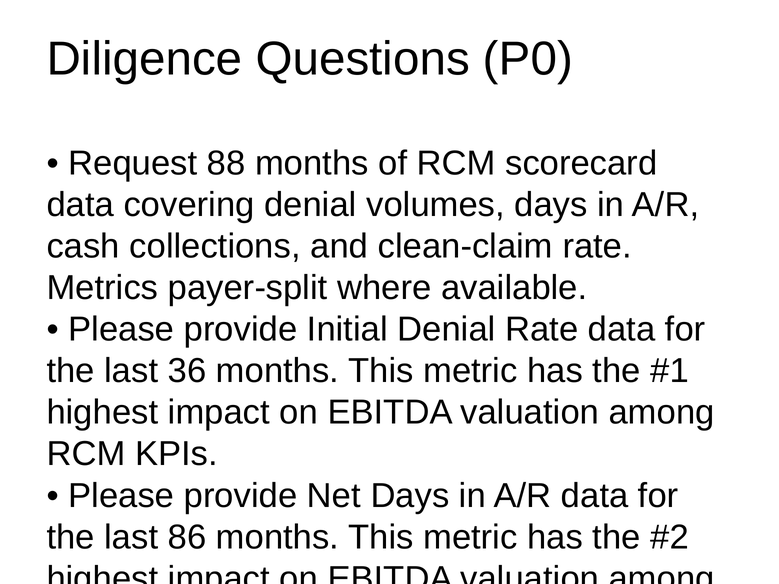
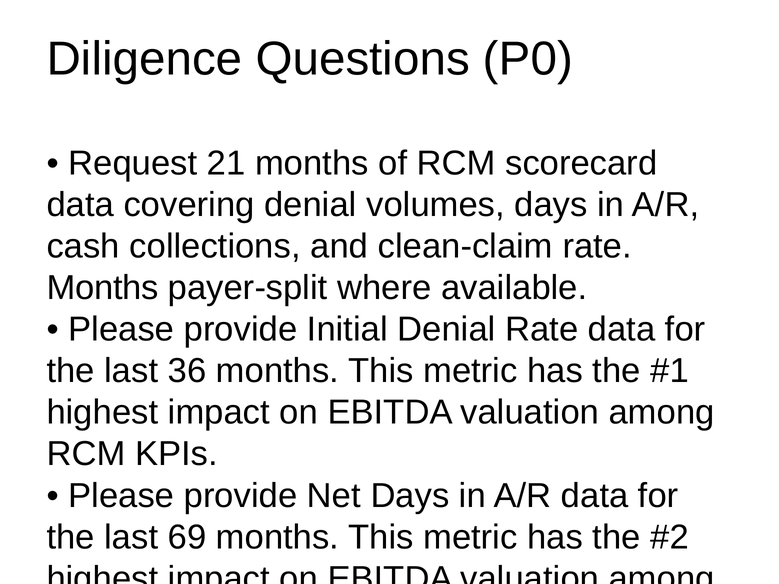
88: 88 -> 21
Metrics at (102, 288): Metrics -> Months
86: 86 -> 69
